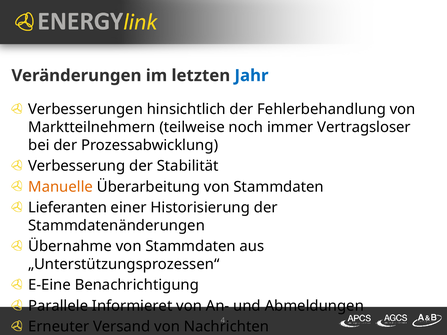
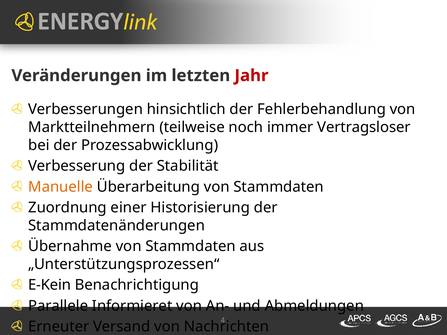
Jahr colour: blue -> red
Lieferanten: Lieferanten -> Zuordnung
E-Eine: E-Eine -> E-Kein
